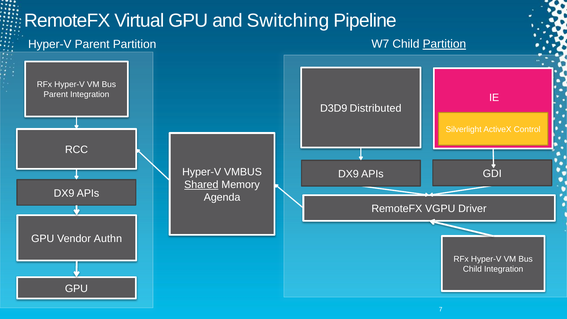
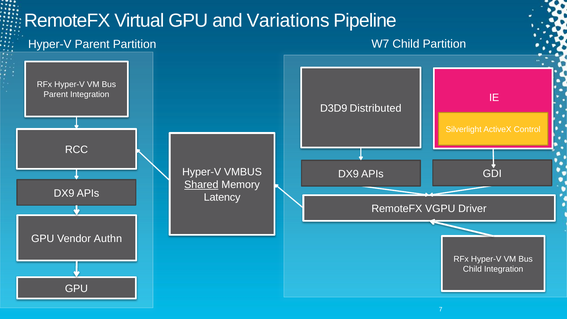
Switching: Switching -> Variations
Partition at (444, 44) underline: present -> none
Agenda: Agenda -> Latency
